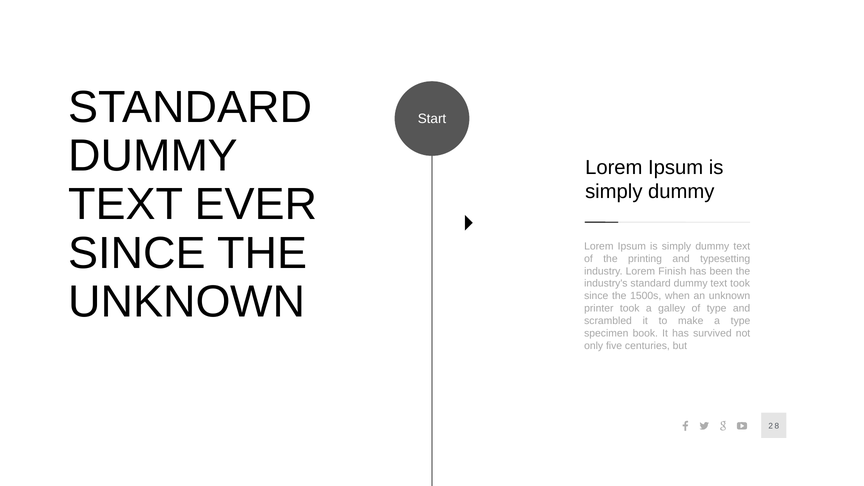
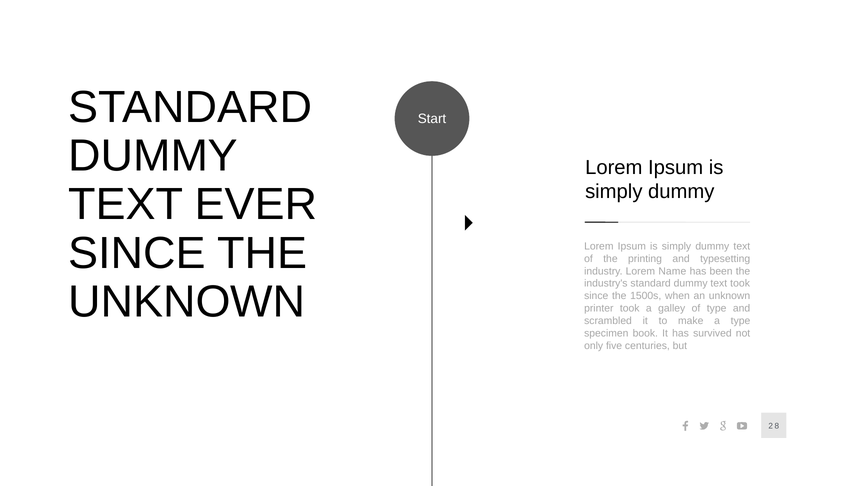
Finish: Finish -> Name
